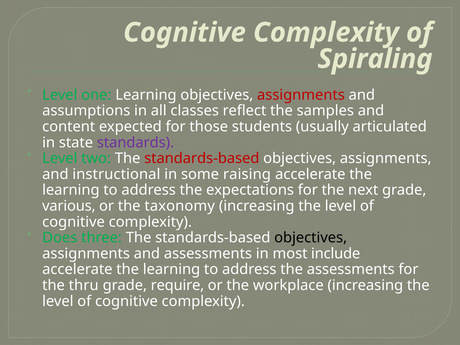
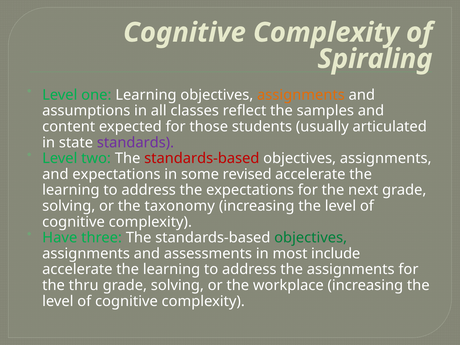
assignments at (301, 95) colour: red -> orange
and instructional: instructional -> expectations
raising: raising -> revised
various at (69, 206): various -> solving
Does: Does -> Have
objectives at (311, 238) colour: black -> green
the assessments: assessments -> assignments
require at (177, 285): require -> solving
